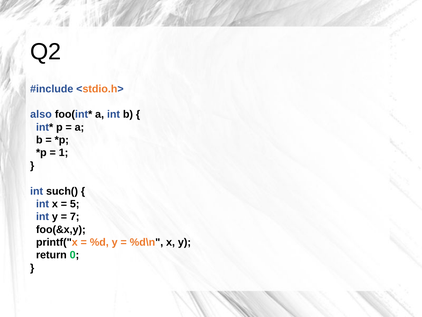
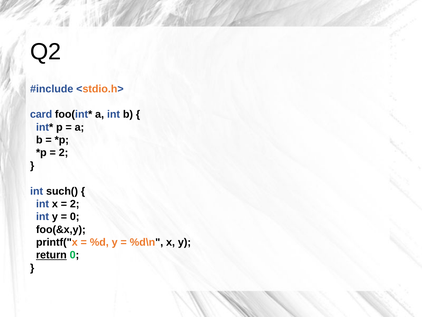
also: also -> card
1 at (63, 153): 1 -> 2
5 at (75, 204): 5 -> 2
7 at (75, 216): 7 -> 0
return underline: none -> present
